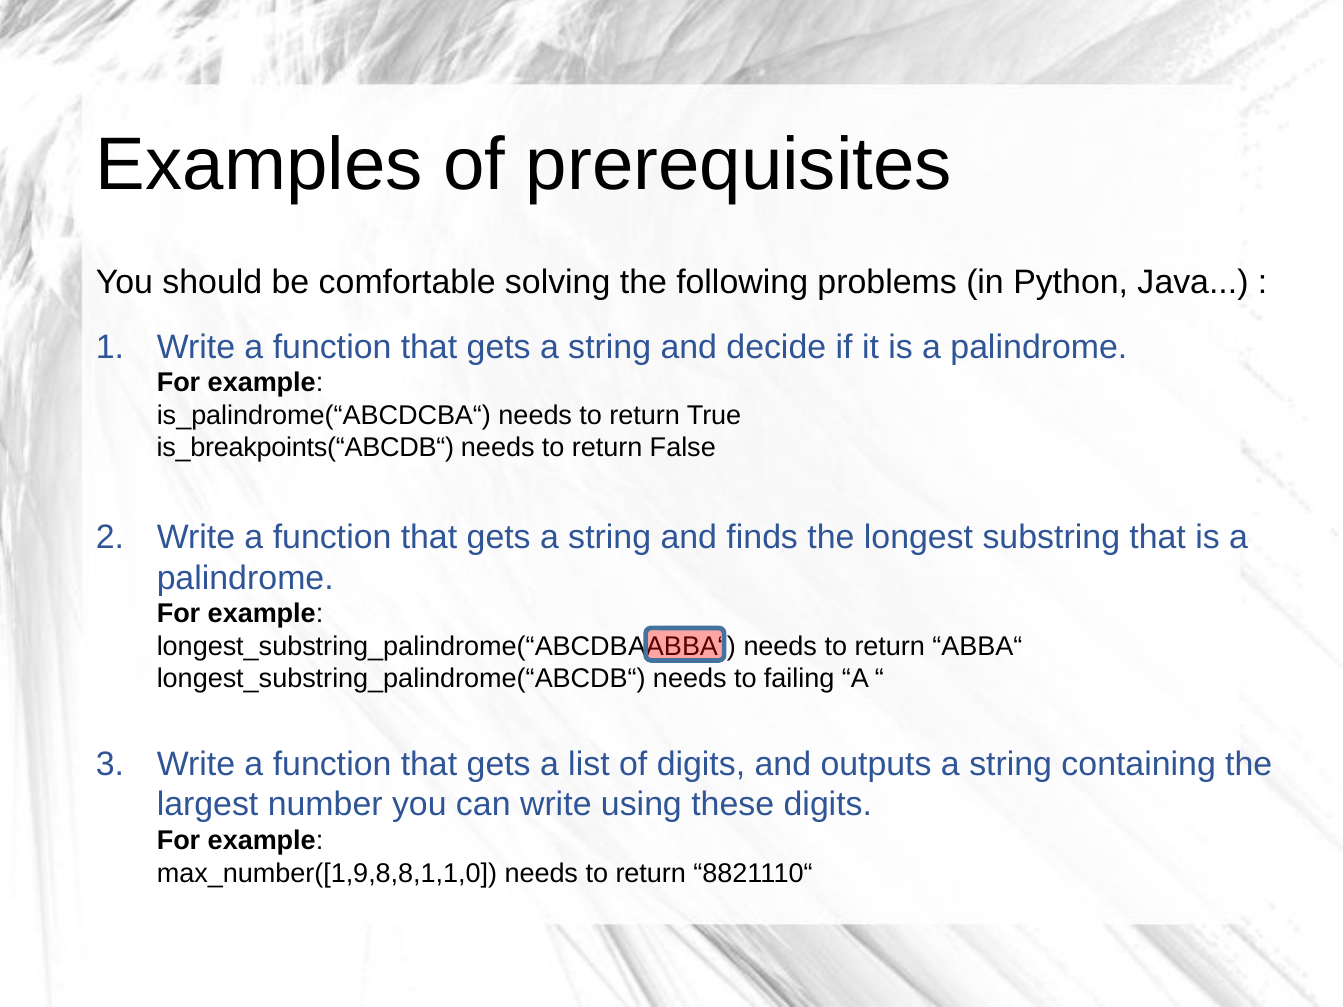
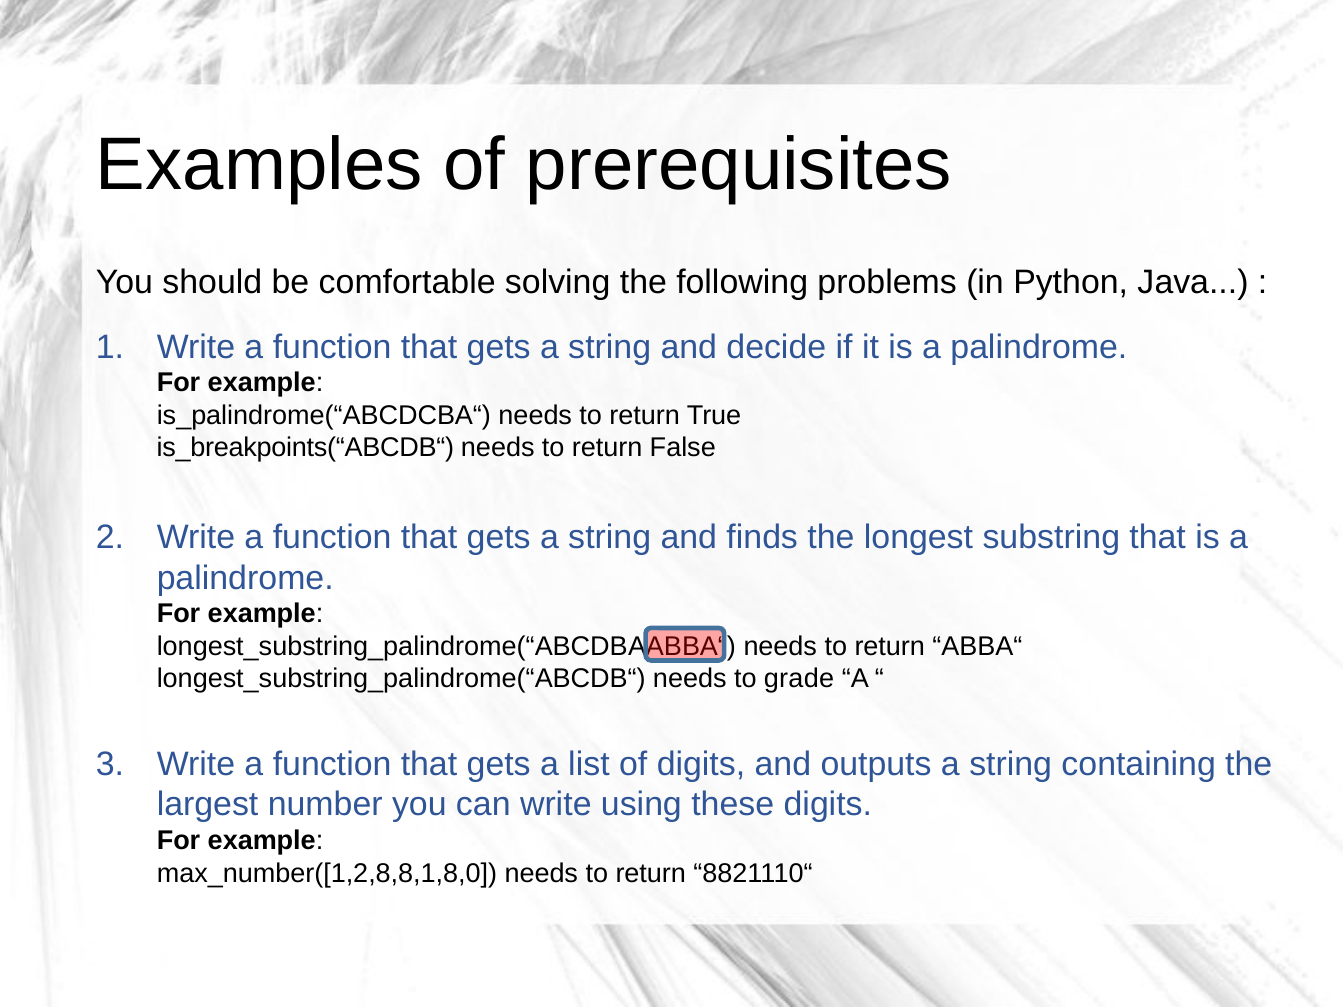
failing: failing -> grade
max_number([1,9,8,8,1,1,0: max_number([1,9,8,8,1,1,0 -> max_number([1,2,8,8,1,8,0
